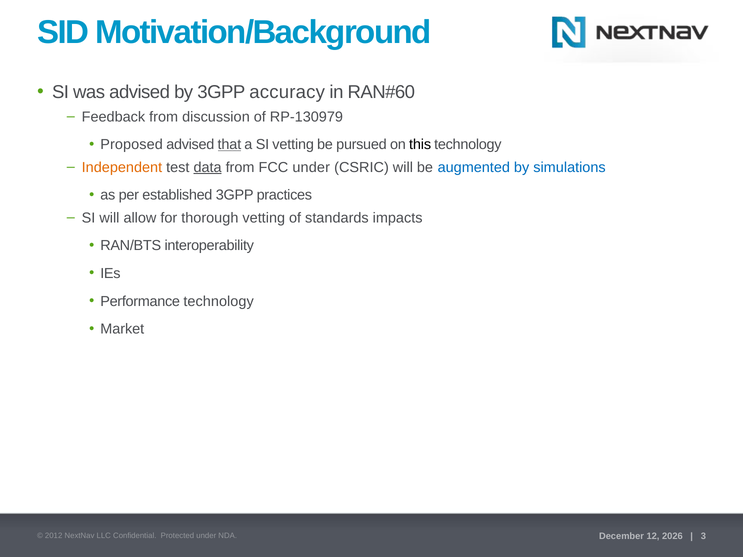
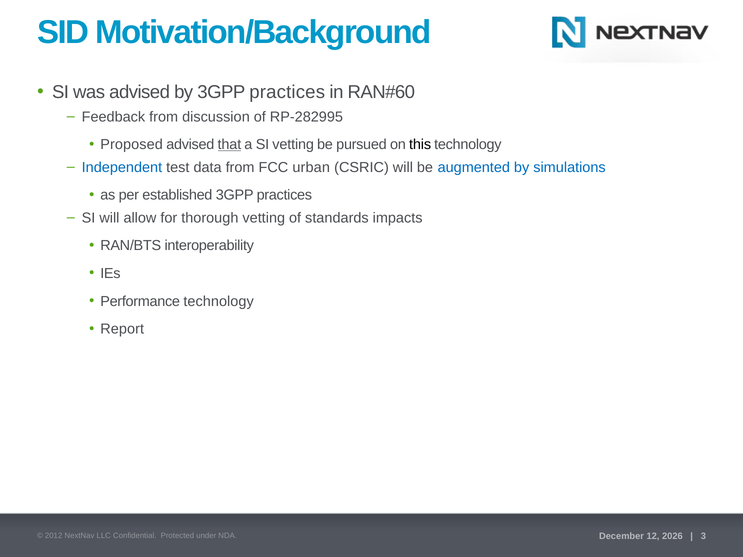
by 3GPP accuracy: accuracy -> practices
RP-130979: RP-130979 -> RP-282995
Independent colour: orange -> blue
data underline: present -> none
FCC under: under -> urban
Market: Market -> Report
